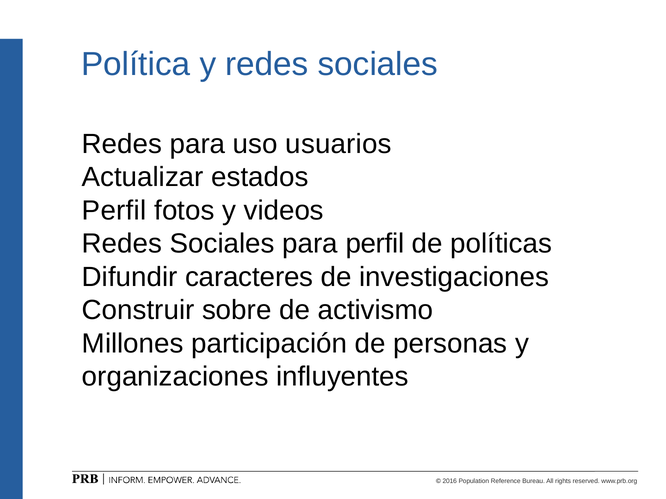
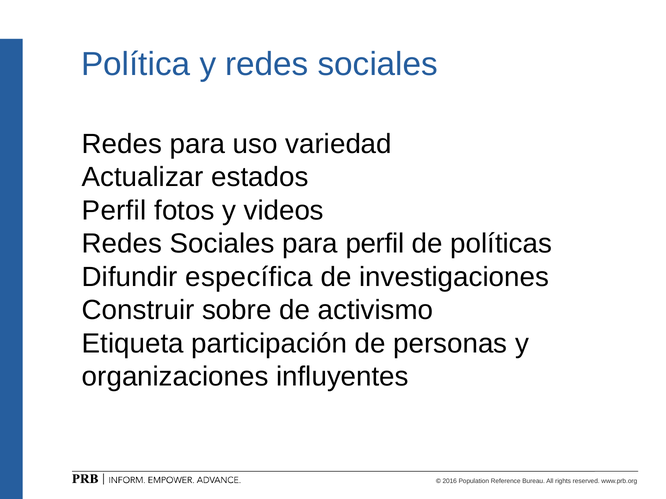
usuarios: usuarios -> variedad
caracteres: caracteres -> específica
Millones: Millones -> Etiqueta
